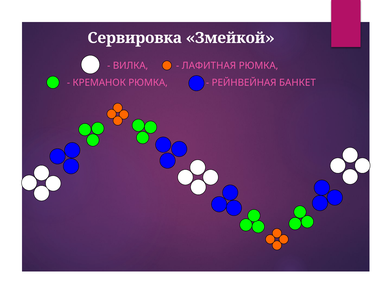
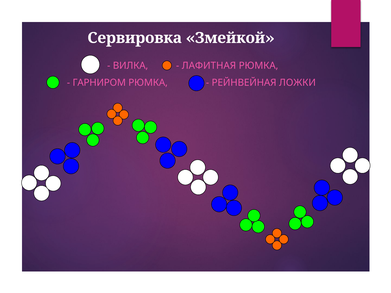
КРЕМАНОК: КРЕМАНОК -> ГАРНИРОМ
БАНКЕТ: БАНКЕТ -> ЛОЖКИ
